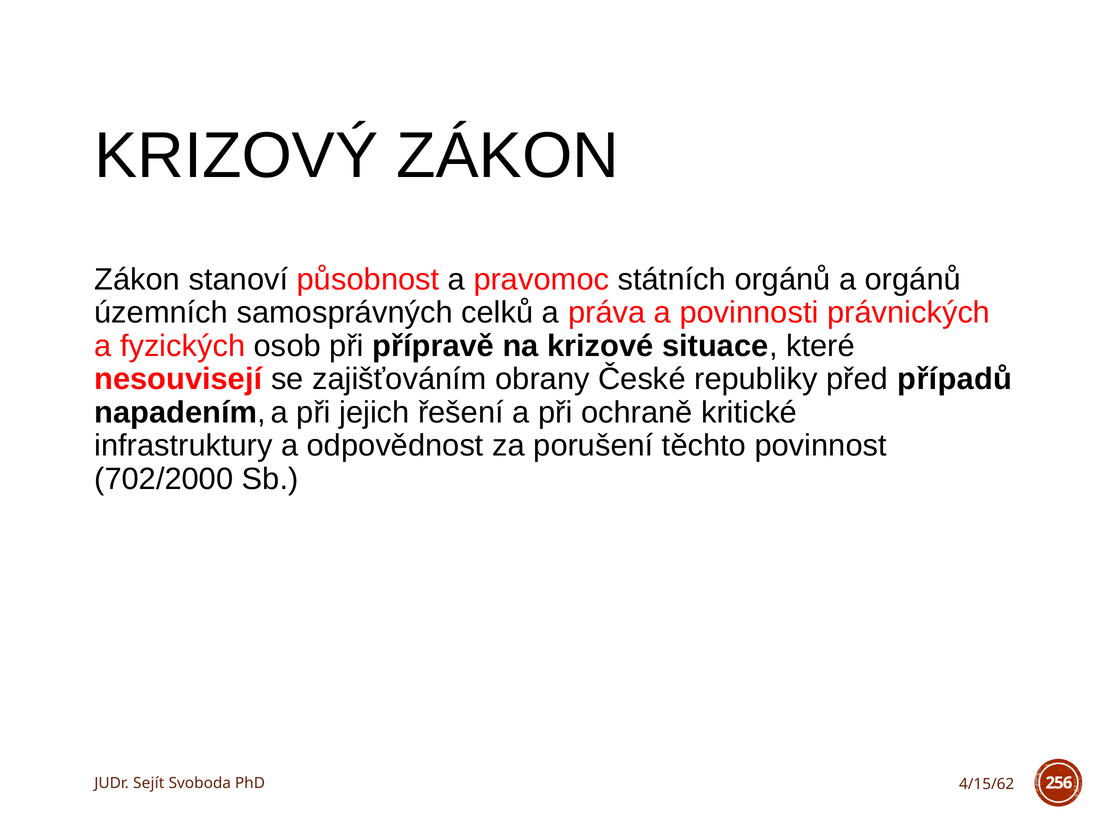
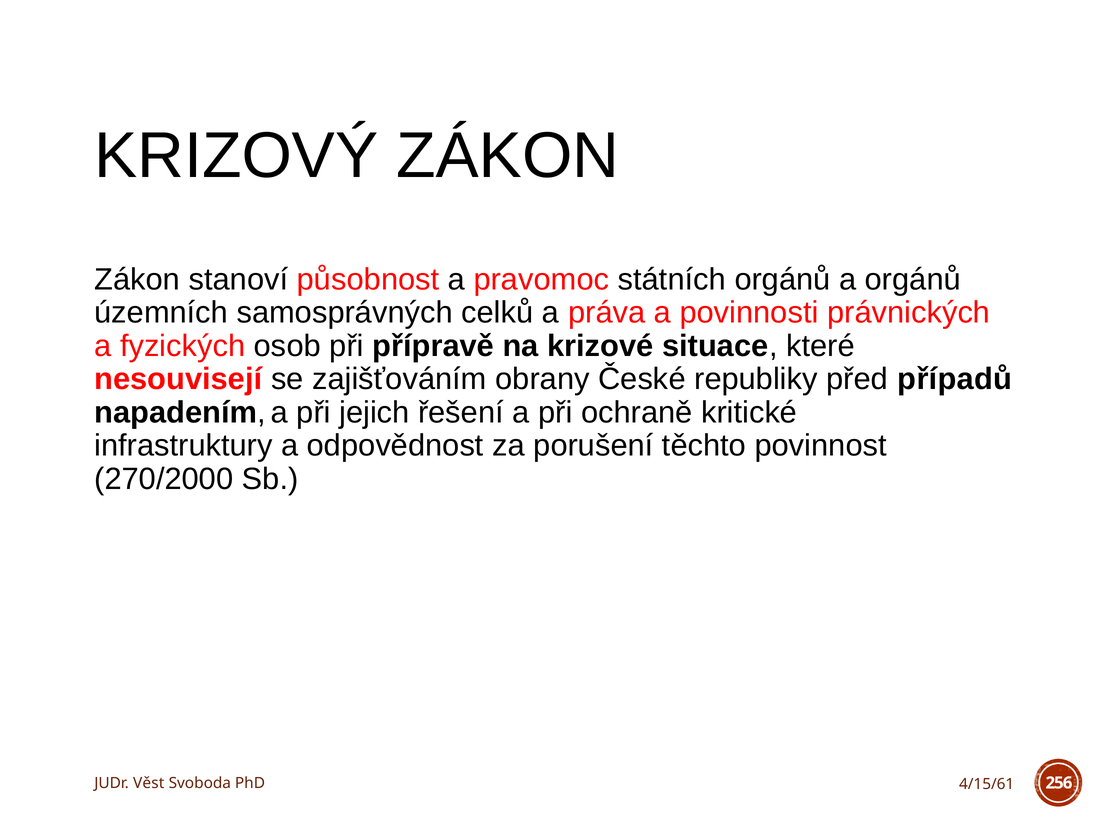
702/2000: 702/2000 -> 270/2000
Sejít: Sejít -> Věst
4/15/62: 4/15/62 -> 4/15/61
